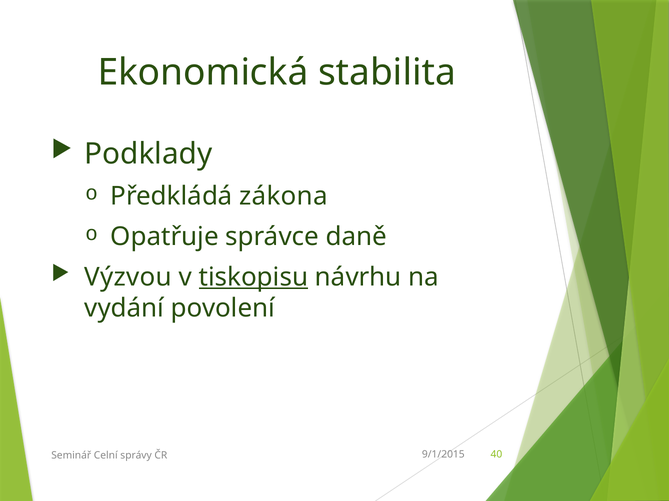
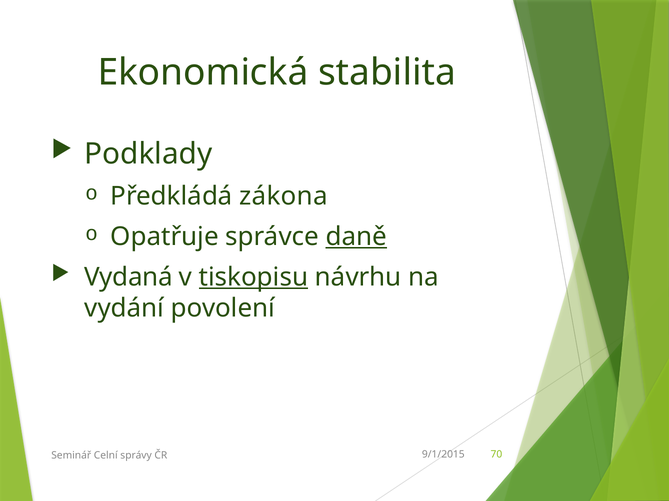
daně underline: none -> present
Výzvou: Výzvou -> Vydaná
40: 40 -> 70
